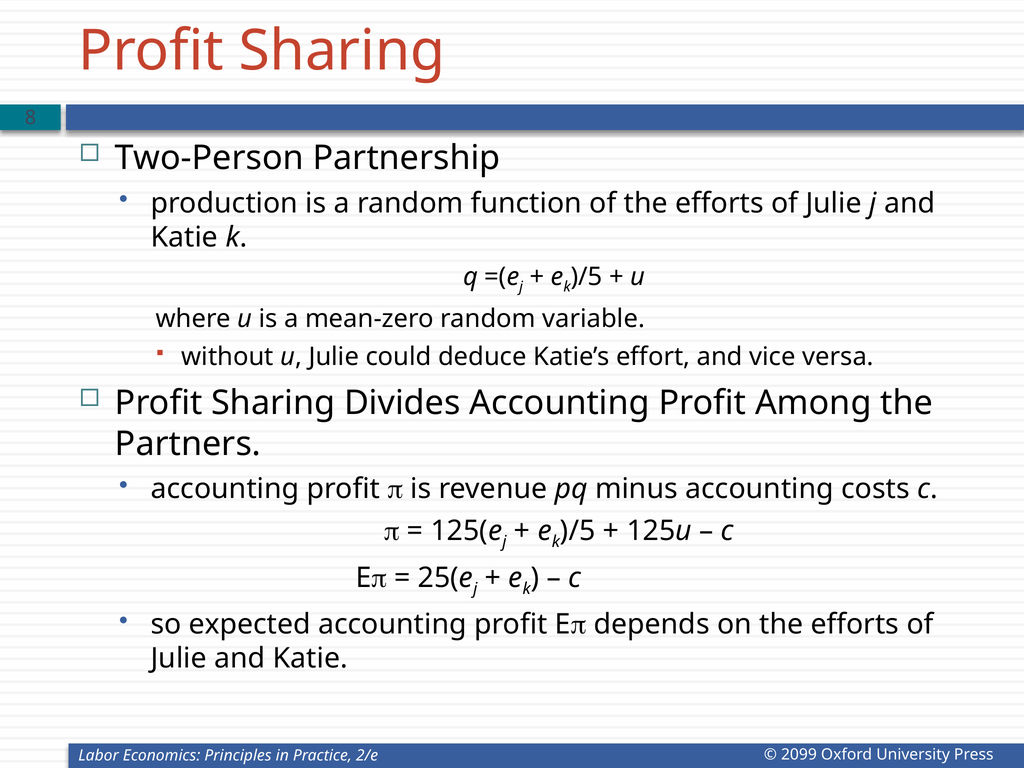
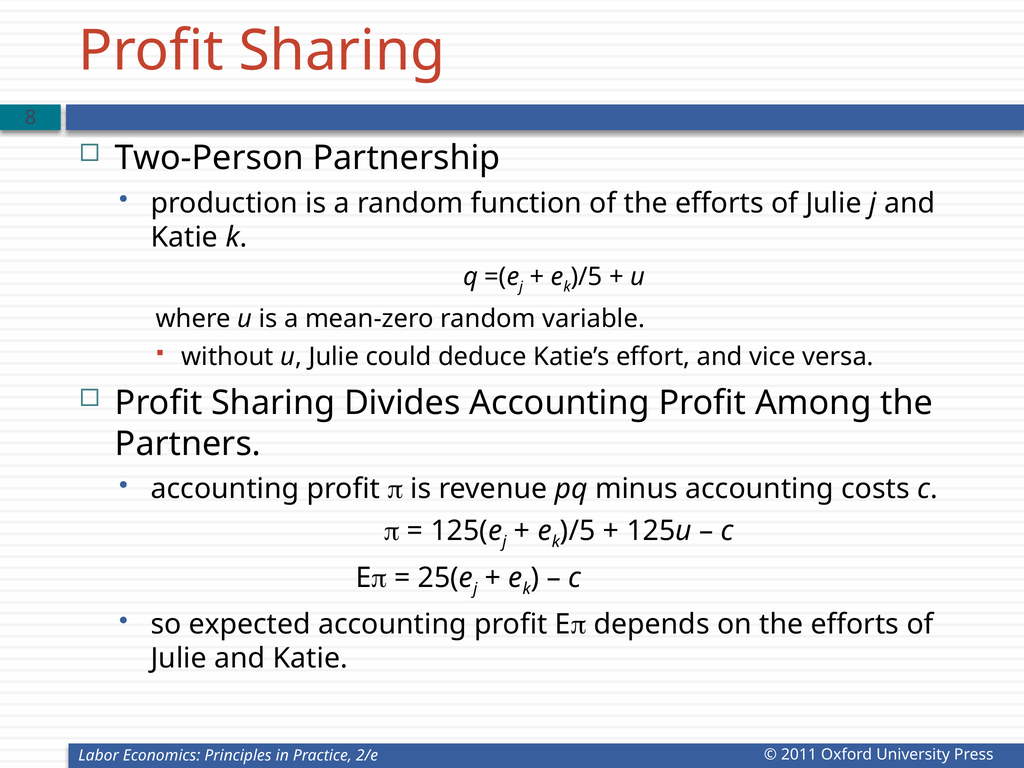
2099: 2099 -> 2011
